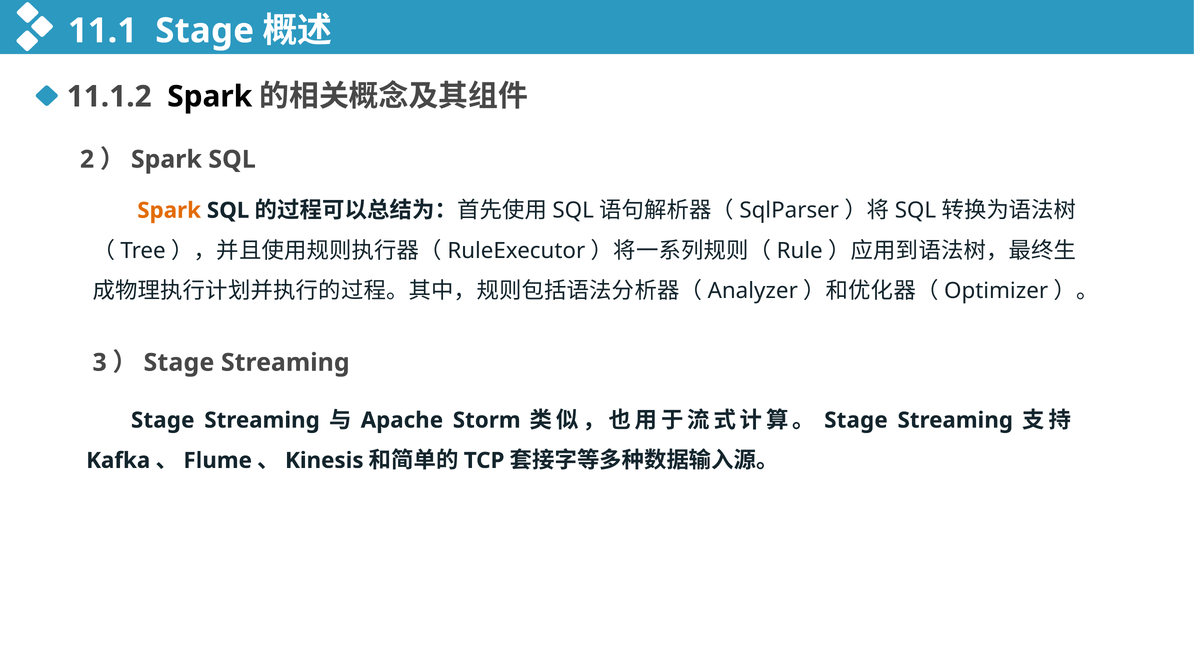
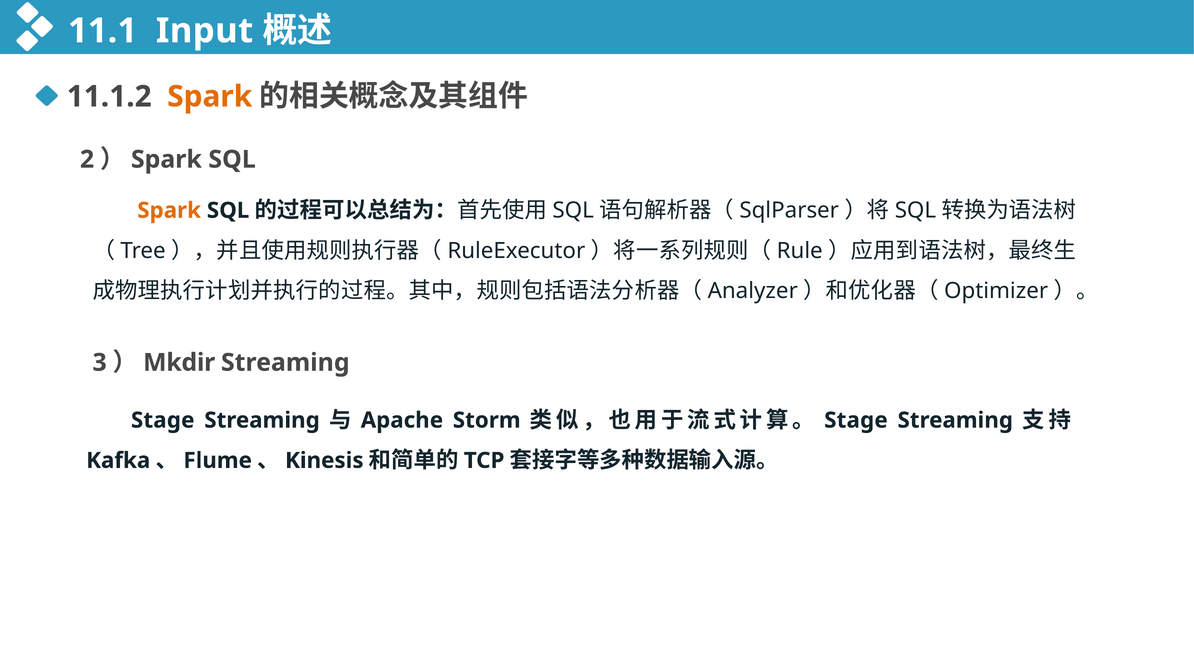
11.1 Stage: Stage -> Input
Spark at (210, 97) colour: black -> orange
Stage at (179, 363): Stage -> Mkdir
